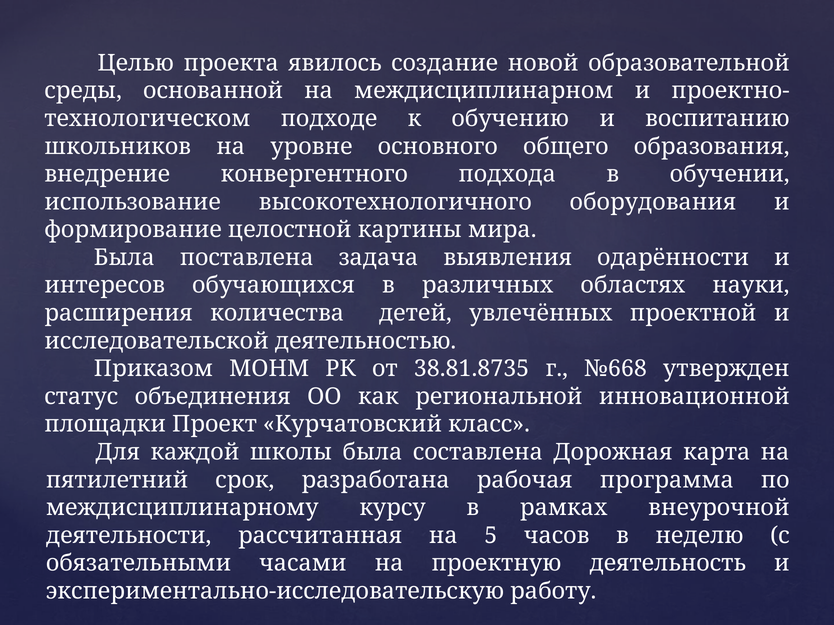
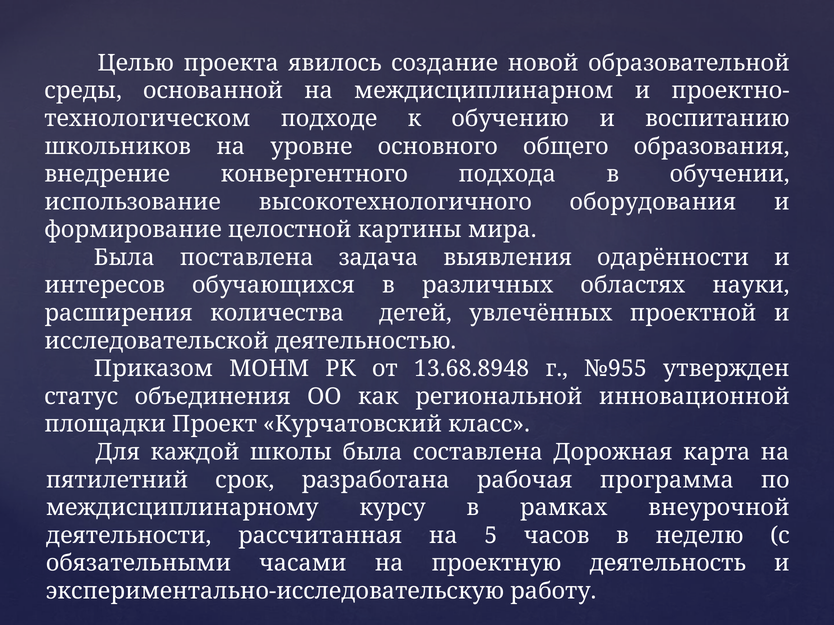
38.81.8735: 38.81.8735 -> 13.68.8948
№668: №668 -> №955
